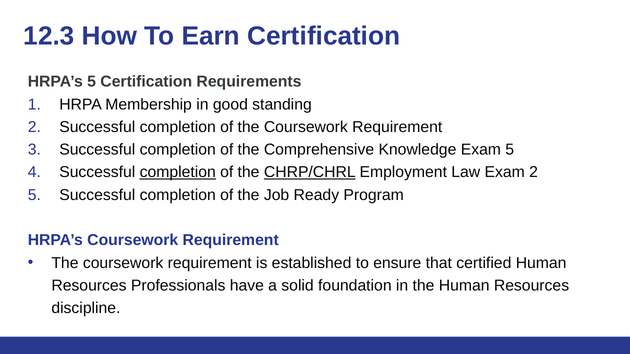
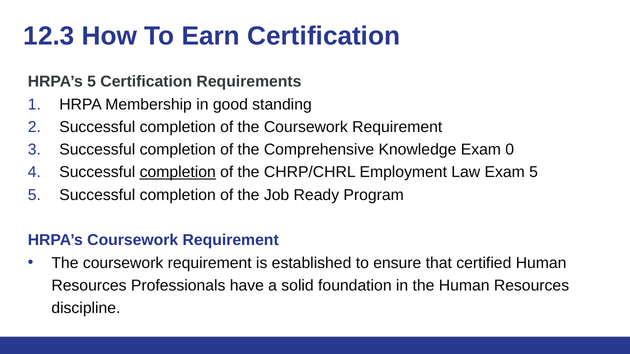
Exam 5: 5 -> 0
CHRP/CHRL underline: present -> none
Exam 2: 2 -> 5
